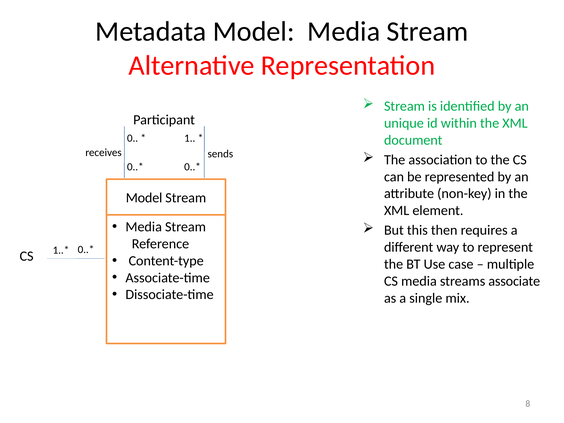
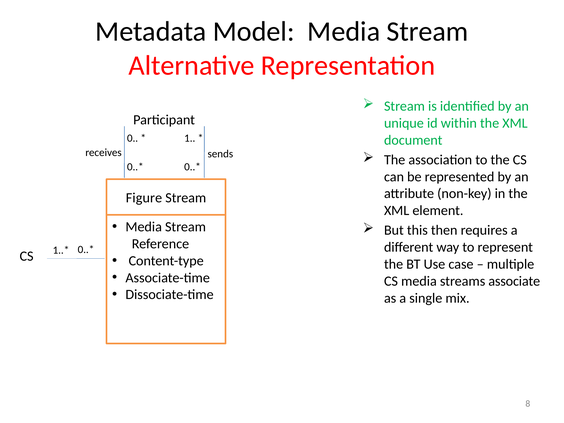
Model at (144, 198): Model -> Figure
